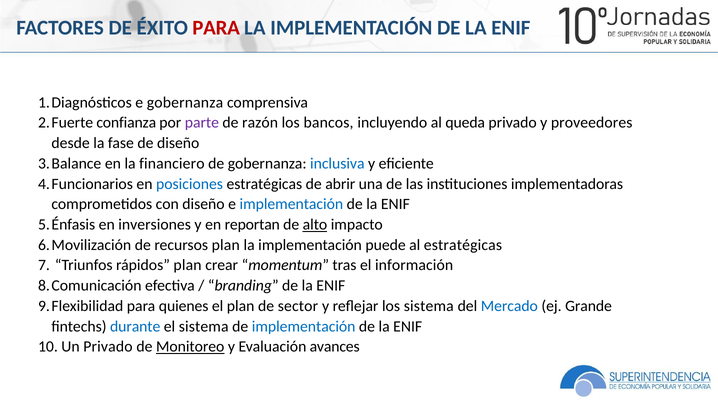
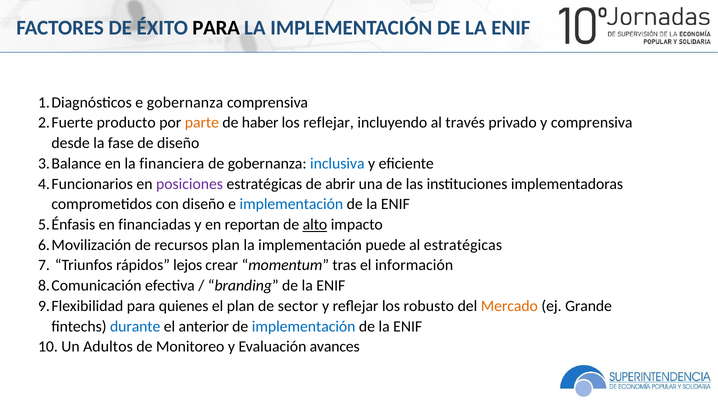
PARA at (216, 28) colour: red -> black
confianza: confianza -> producto
parte colour: purple -> orange
razón: razón -> haber
los bancos: bancos -> reflejar
queda: queda -> través
y proveedores: proveedores -> comprensiva
financiero: financiero -> financiera
posiciones colour: blue -> purple
inversiones: inversiones -> financiadas
rápidos plan: plan -> lejos
los sistema: sistema -> robusto
Mercado colour: blue -> orange
el sistema: sistema -> anterior
Un Privado: Privado -> Adultos
Monitoreo underline: present -> none
